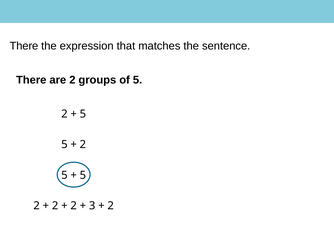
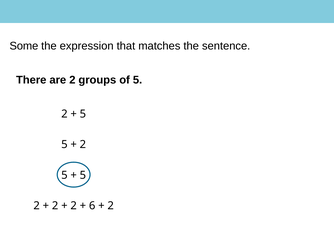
There at (24, 46): There -> Some
3: 3 -> 6
